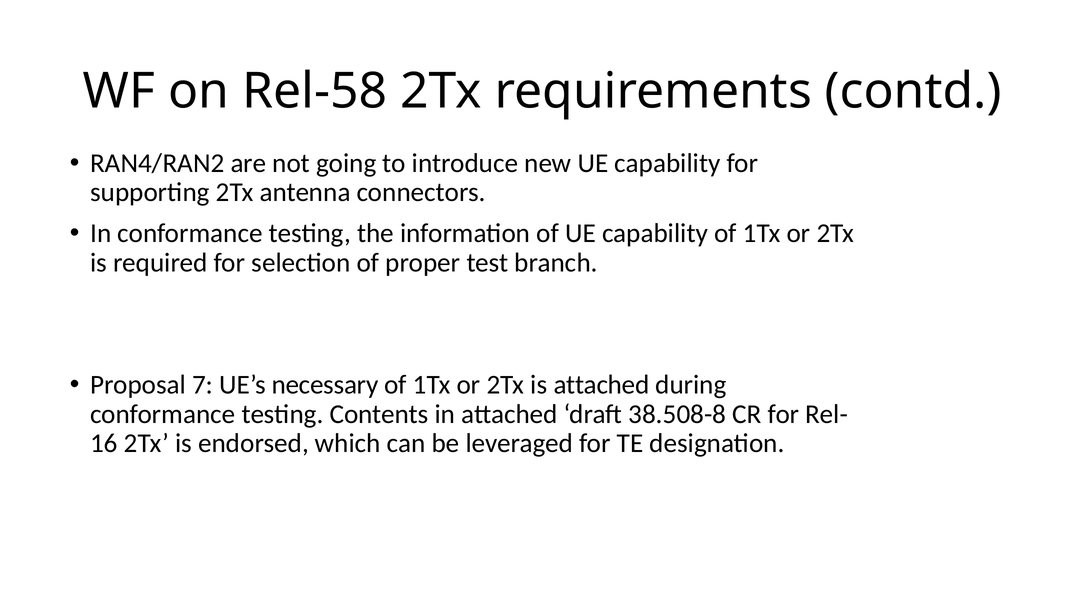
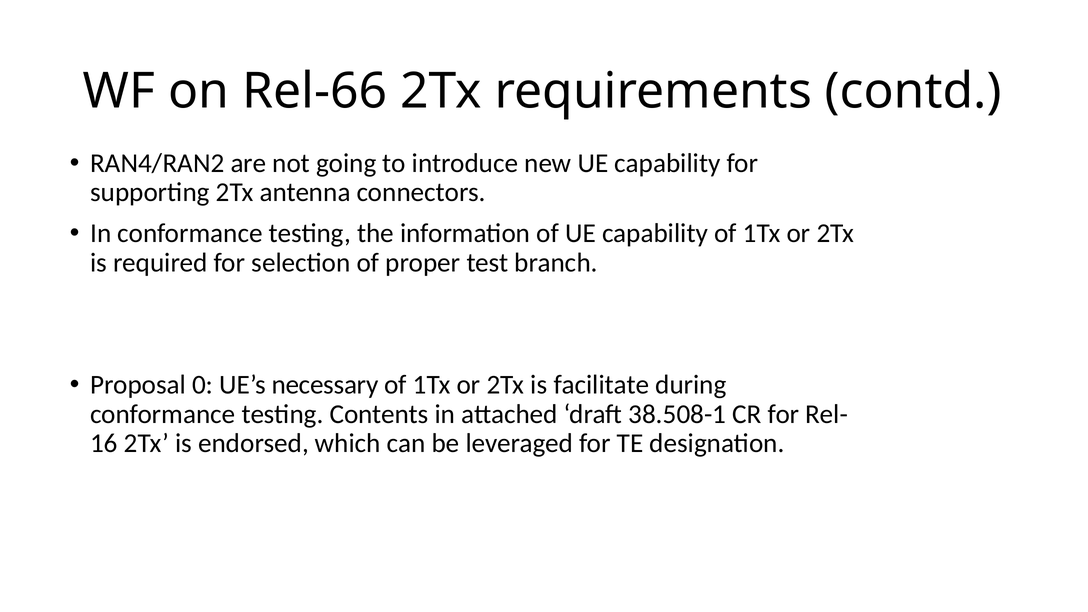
Rel-58: Rel-58 -> Rel-66
7: 7 -> 0
is attached: attached -> facilitate
38.508-8: 38.508-8 -> 38.508-1
